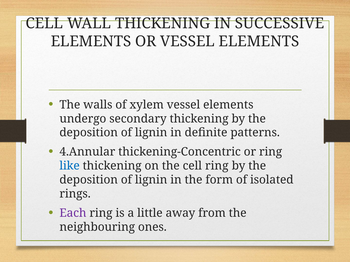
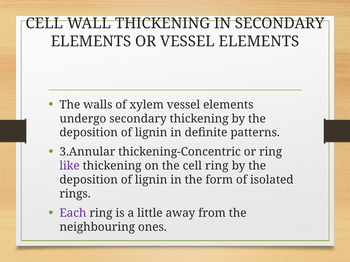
IN SUCCESSIVE: SUCCESSIVE -> SECONDARY
4.Annular: 4.Annular -> 3.Annular
like colour: blue -> purple
